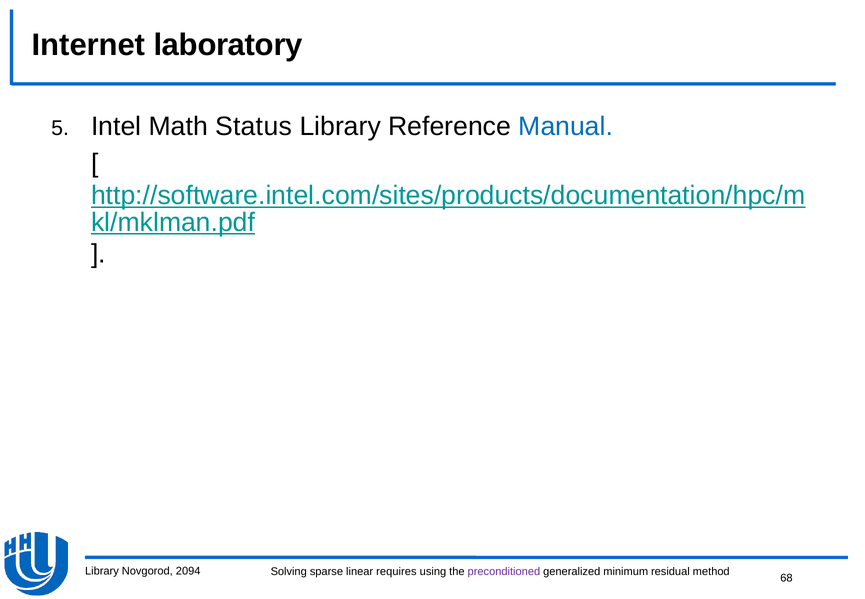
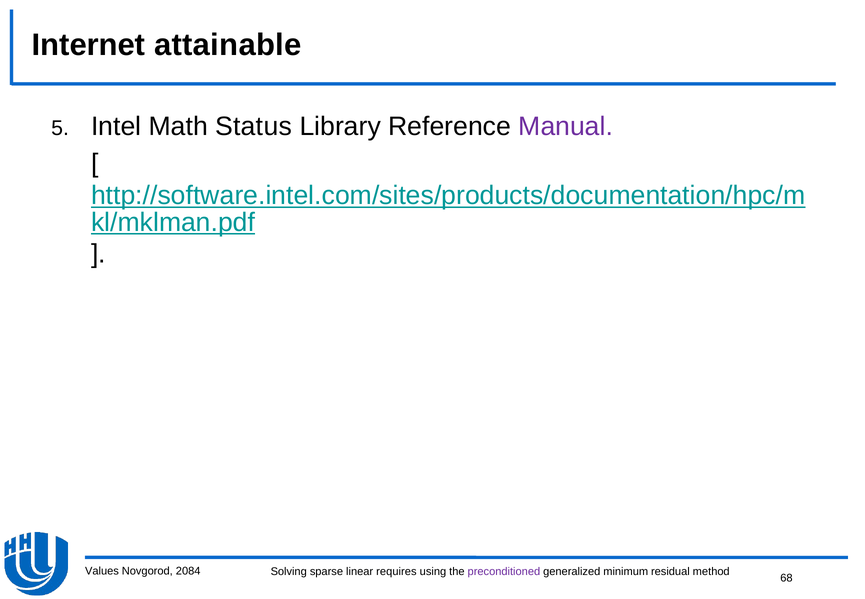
laboratory: laboratory -> attainable
Manual colour: blue -> purple
Library at (102, 571): Library -> Values
2094: 2094 -> 2084
